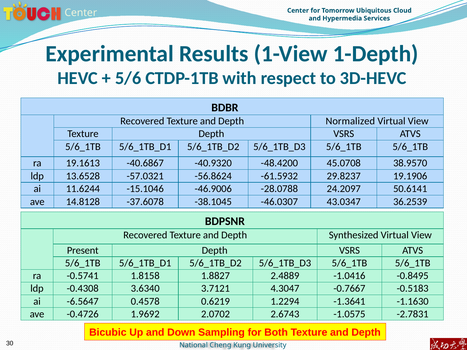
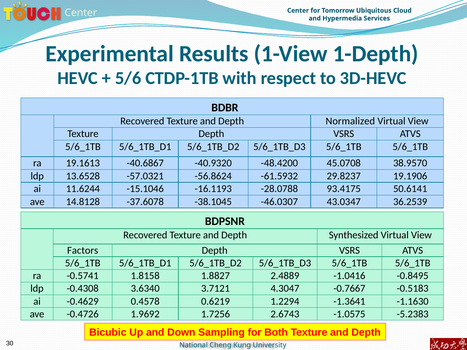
-46.9006: -46.9006 -> -16.1193
24.2097: 24.2097 -> 93.4175
Present: Present -> Factors
-6.5647: -6.5647 -> -0.4629
2.0702: 2.0702 -> 1.7256
-2.7831: -2.7831 -> -5.2383
